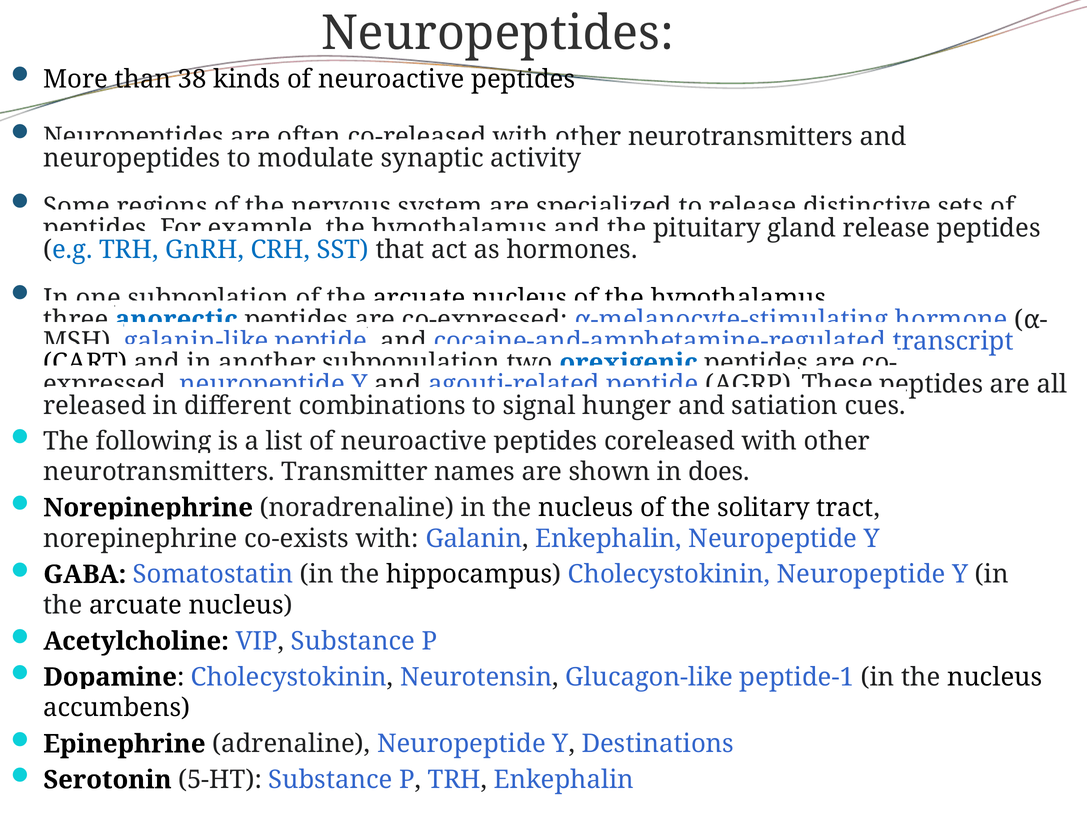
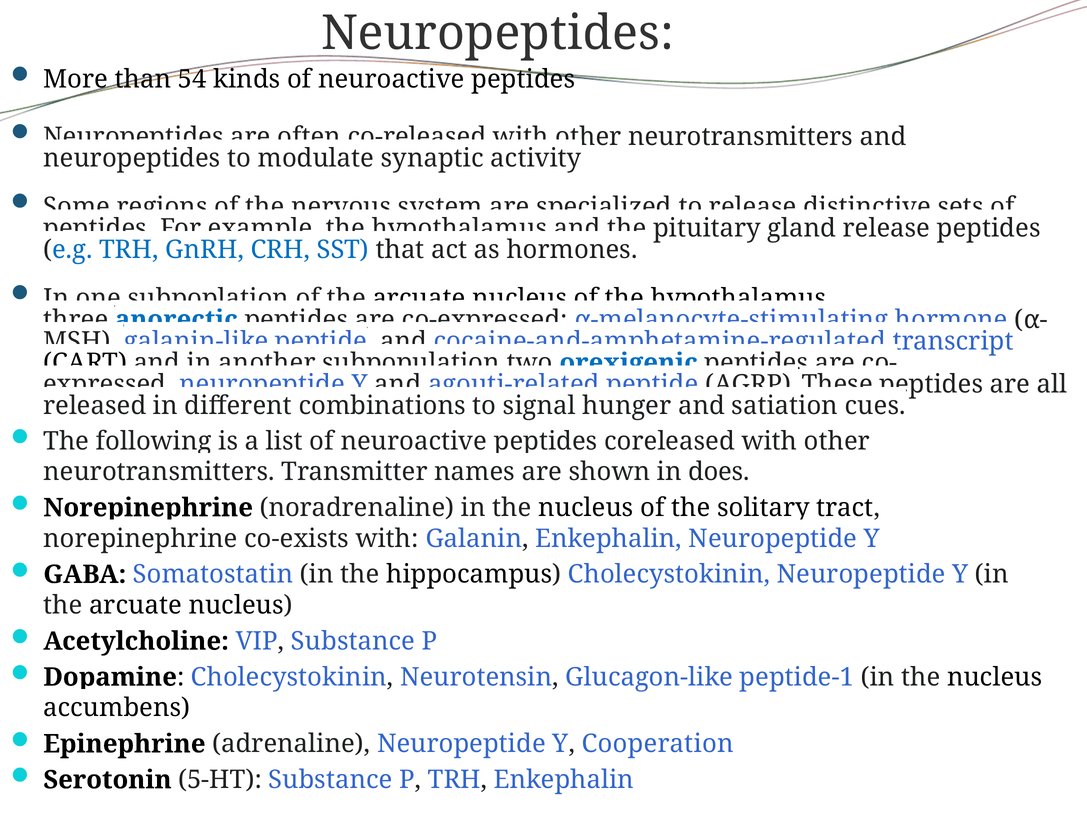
38: 38 -> 54
Destinations: Destinations -> Cooperation
